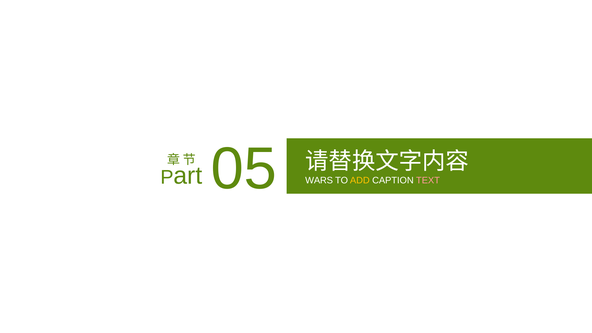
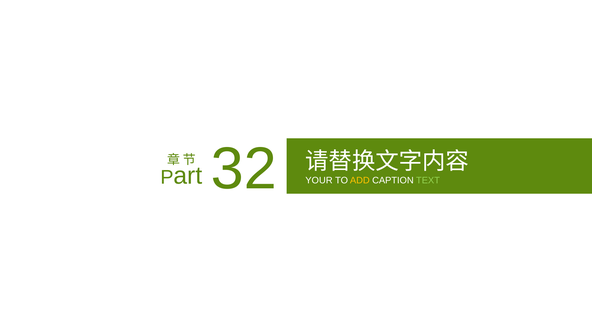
05: 05 -> 32
WARS: WARS -> YOUR
TEXT colour: pink -> light green
